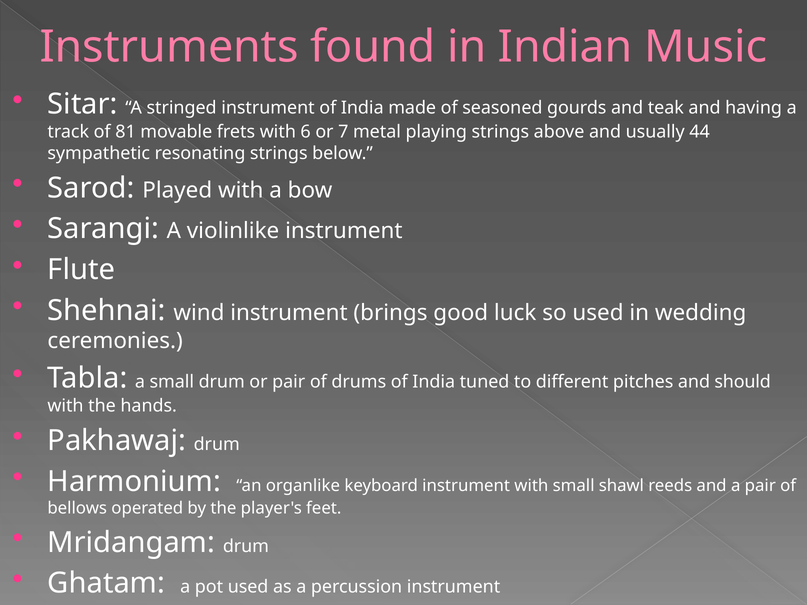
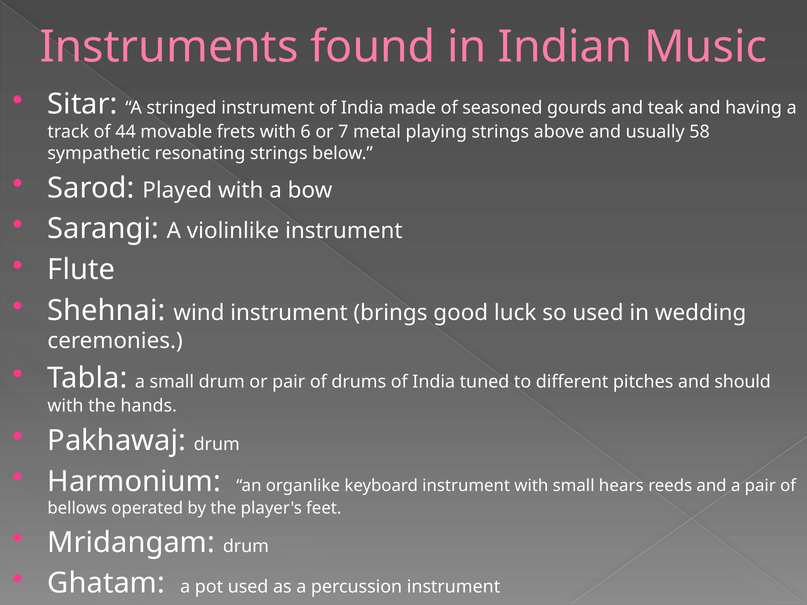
81: 81 -> 44
44: 44 -> 58
shawl: shawl -> hears
